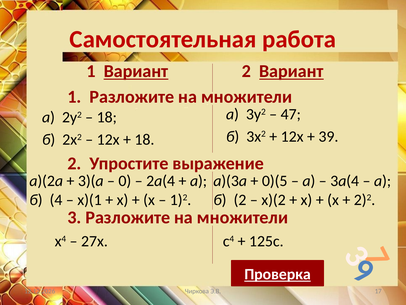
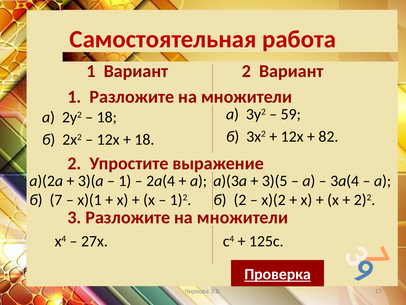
Вариант at (136, 71) underline: present -> none
Вариант at (291, 71) underline: present -> none
47: 47 -> 59
39: 39 -> 82
0 at (125, 181): 0 -> 1
0)(5: 0)(5 -> 3)(5
б 4: 4 -> 7
